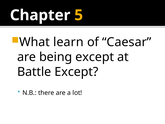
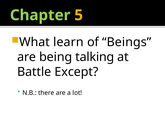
Chapter colour: white -> light green
Caesar: Caesar -> Beings
being except: except -> talking
